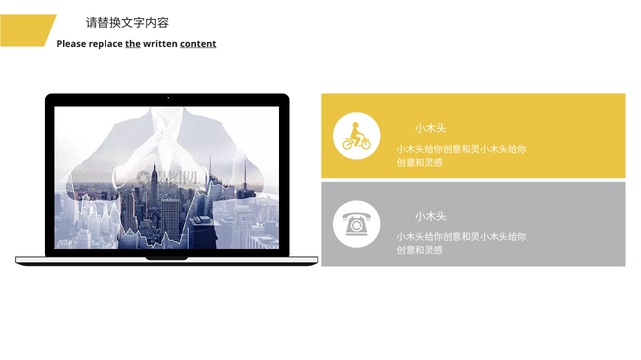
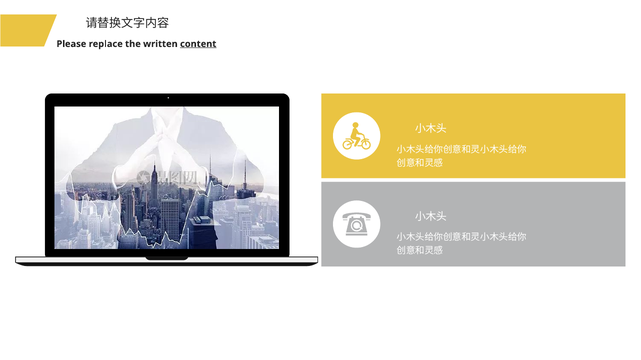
the underline: present -> none
